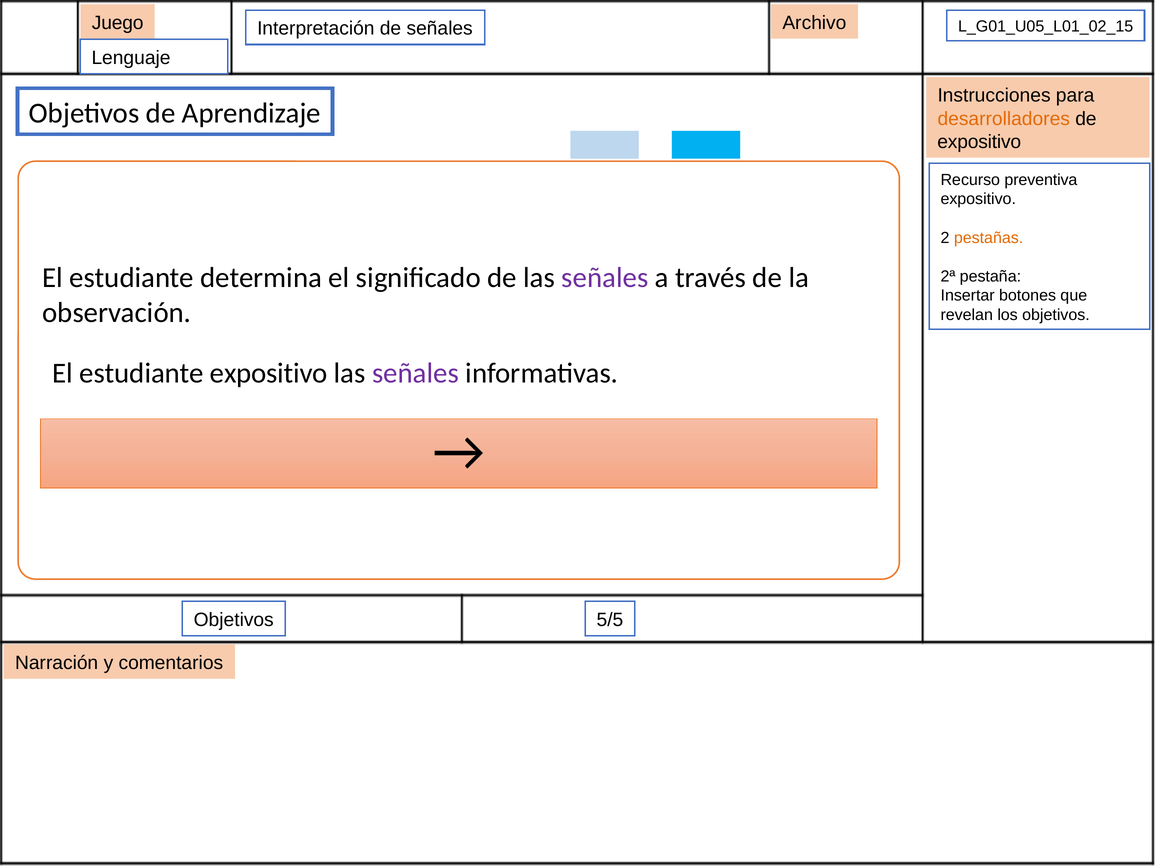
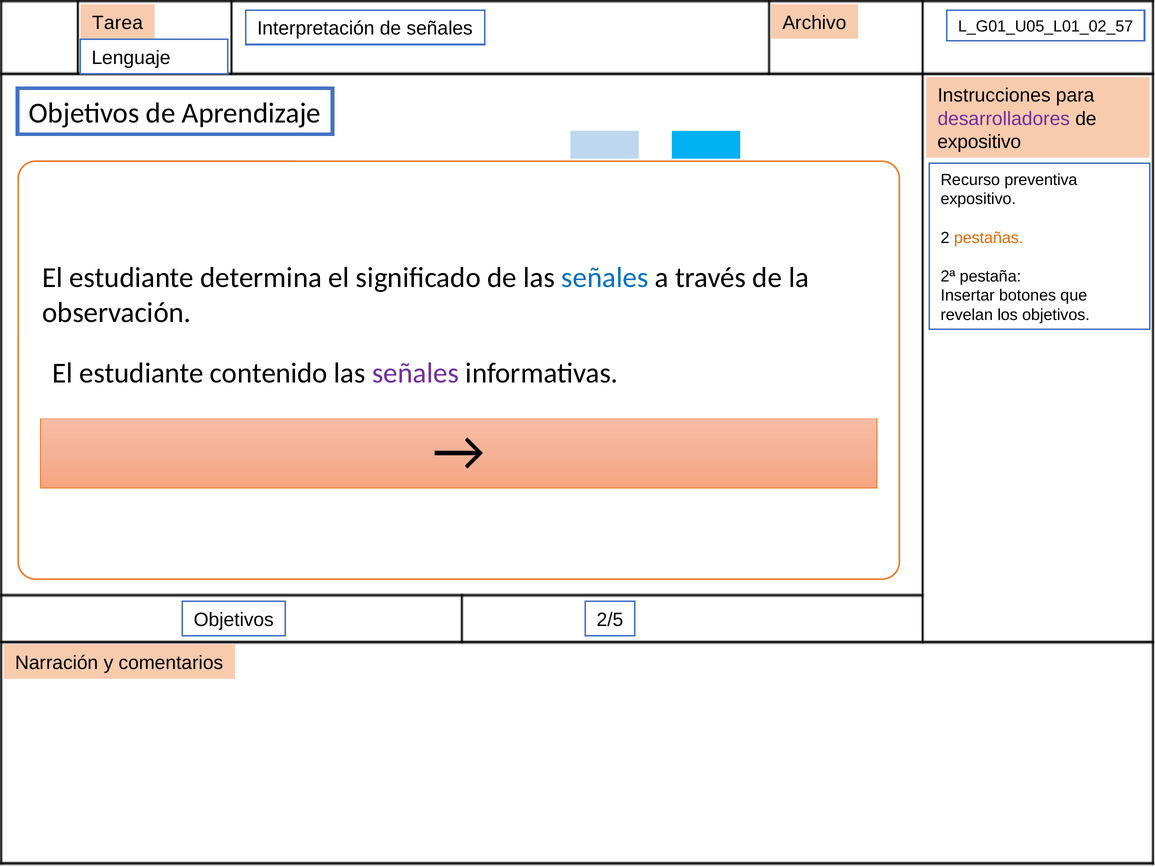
Juego: Juego -> Tarea
L_G01_U05_L01_02_15: L_G01_U05_L01_02_15 -> L_G01_U05_L01_02_57
desarrolladores colour: orange -> purple
señales at (605, 278) colour: purple -> blue
estudiante expositivo: expositivo -> contenido
5/5: 5/5 -> 2/5
